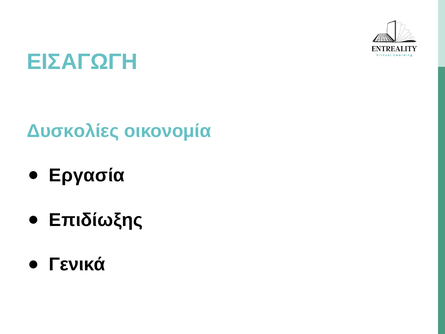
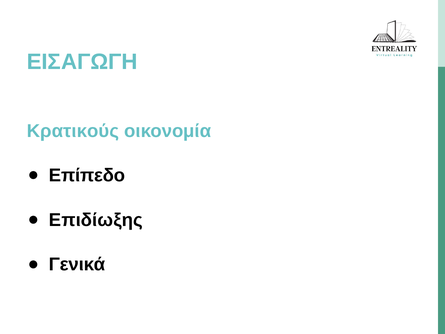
Δυσκολίες: Δυσκολίες -> Κρατικούς
Εργασία: Εργασία -> Επίπεδο
